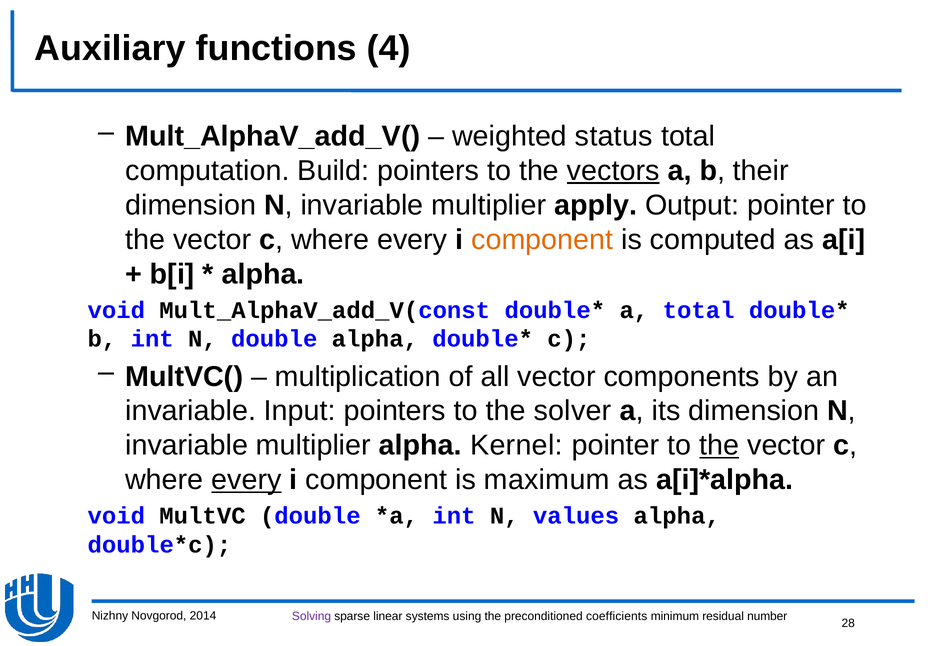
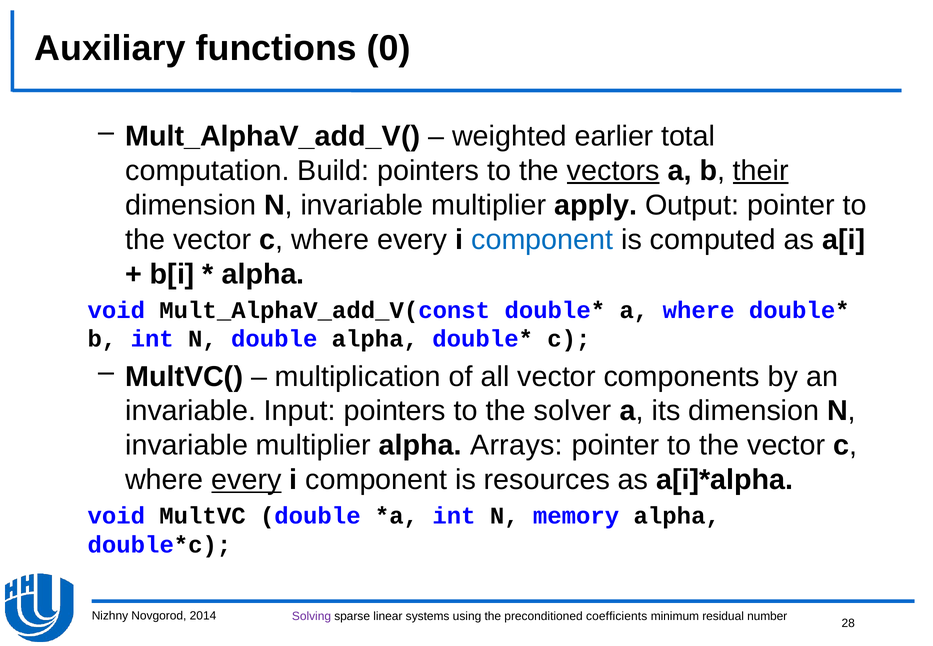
4: 4 -> 0
status: status -> earlier
their underline: none -> present
component at (542, 240) colour: orange -> blue
a total: total -> where
Kernel: Kernel -> Arrays
the at (719, 445) underline: present -> none
maximum: maximum -> resources
values: values -> memory
